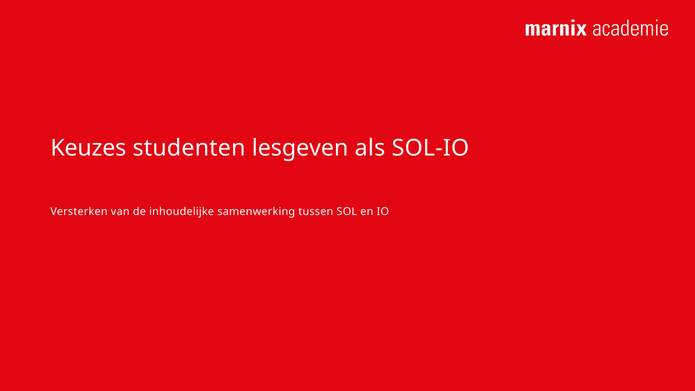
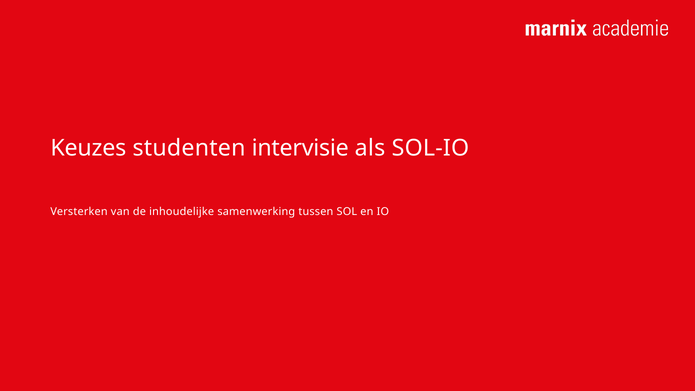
lesgeven: lesgeven -> intervisie
